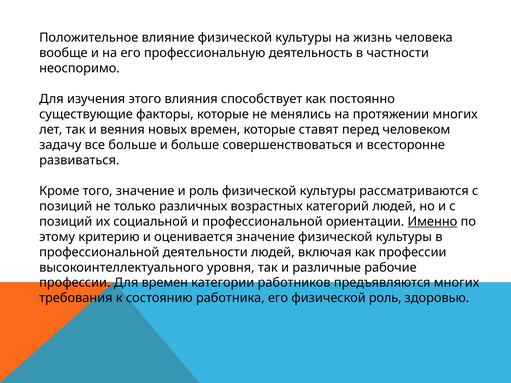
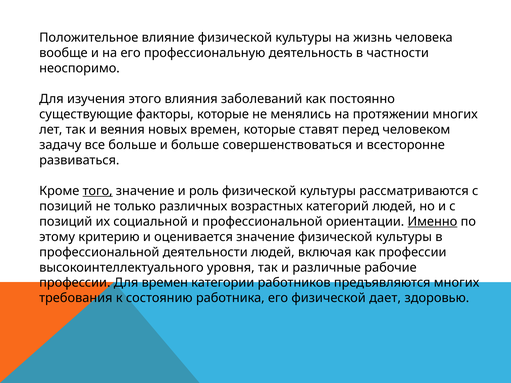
способствует: способствует -> заболеваний
того underline: none -> present
физической роль: роль -> дает
